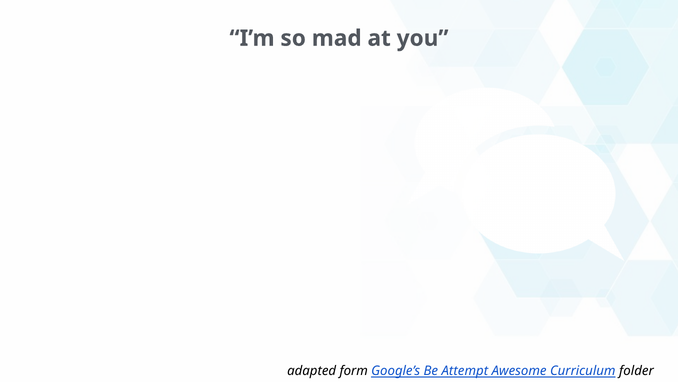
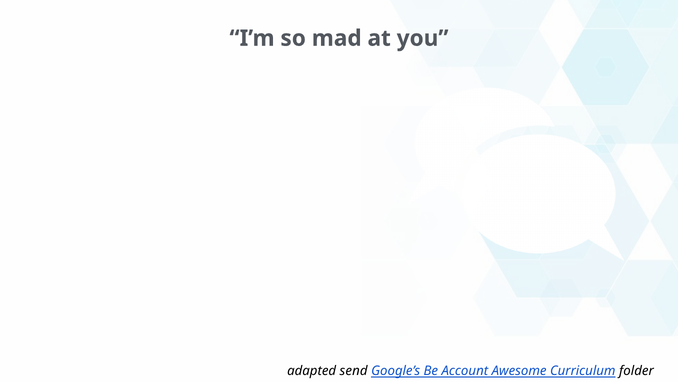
form: form -> send
Attempt: Attempt -> Account
